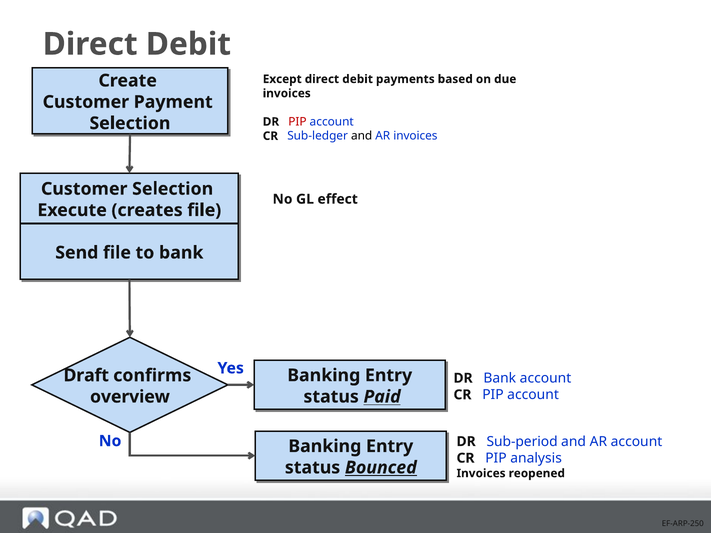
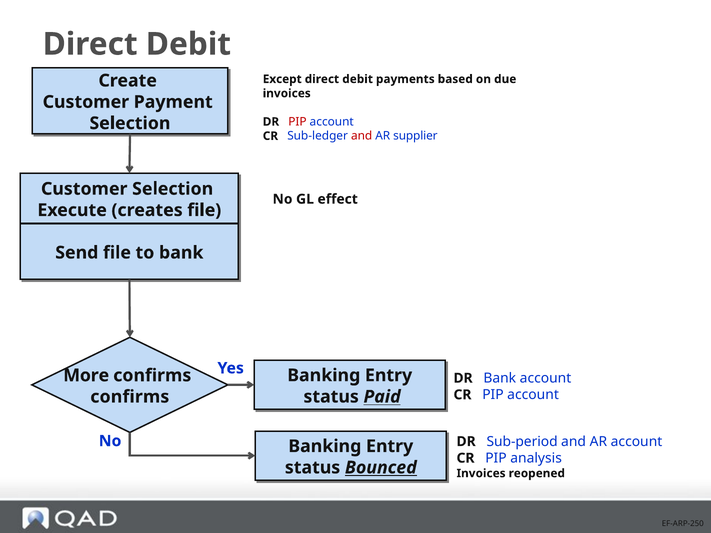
and at (362, 136) colour: black -> red
AR invoices: invoices -> supplier
Draft: Draft -> More
overview at (130, 397): overview -> confirms
